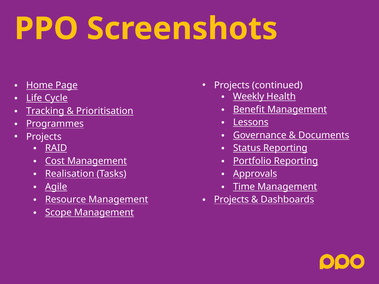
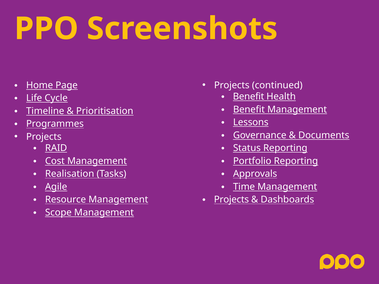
Weekly at (249, 97): Weekly -> Benefit
Tracking: Tracking -> Timeline
